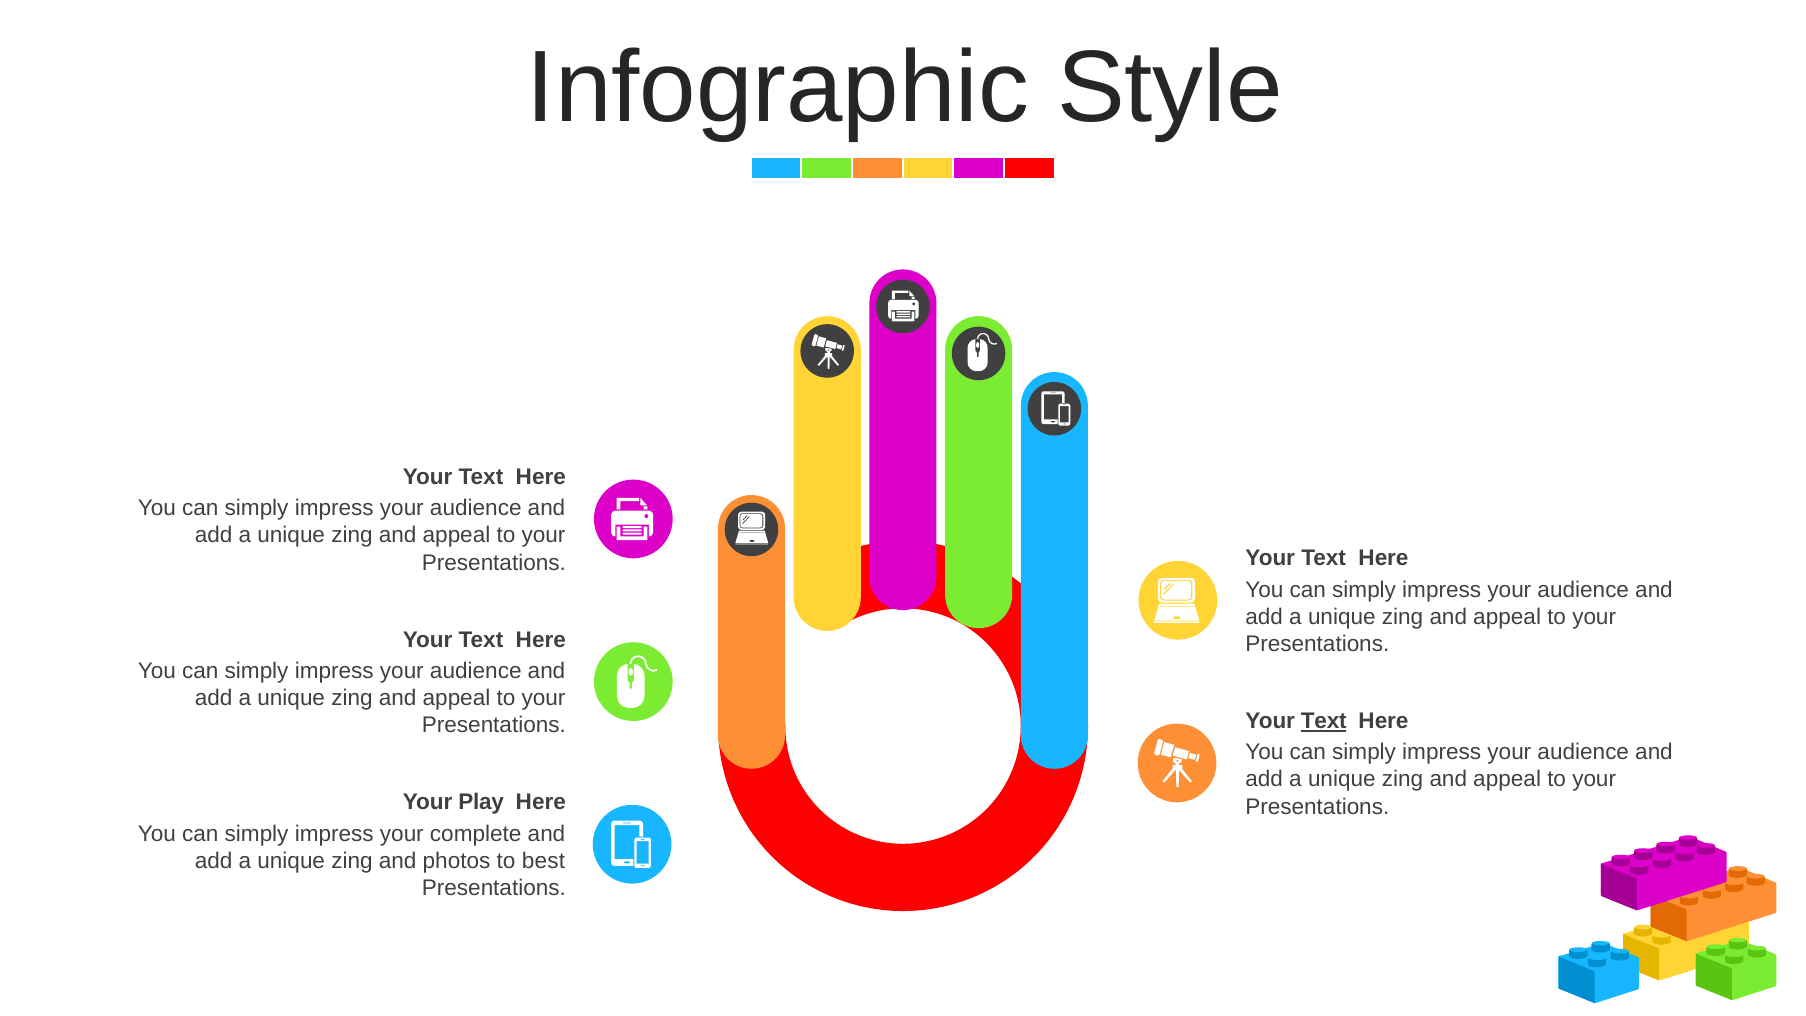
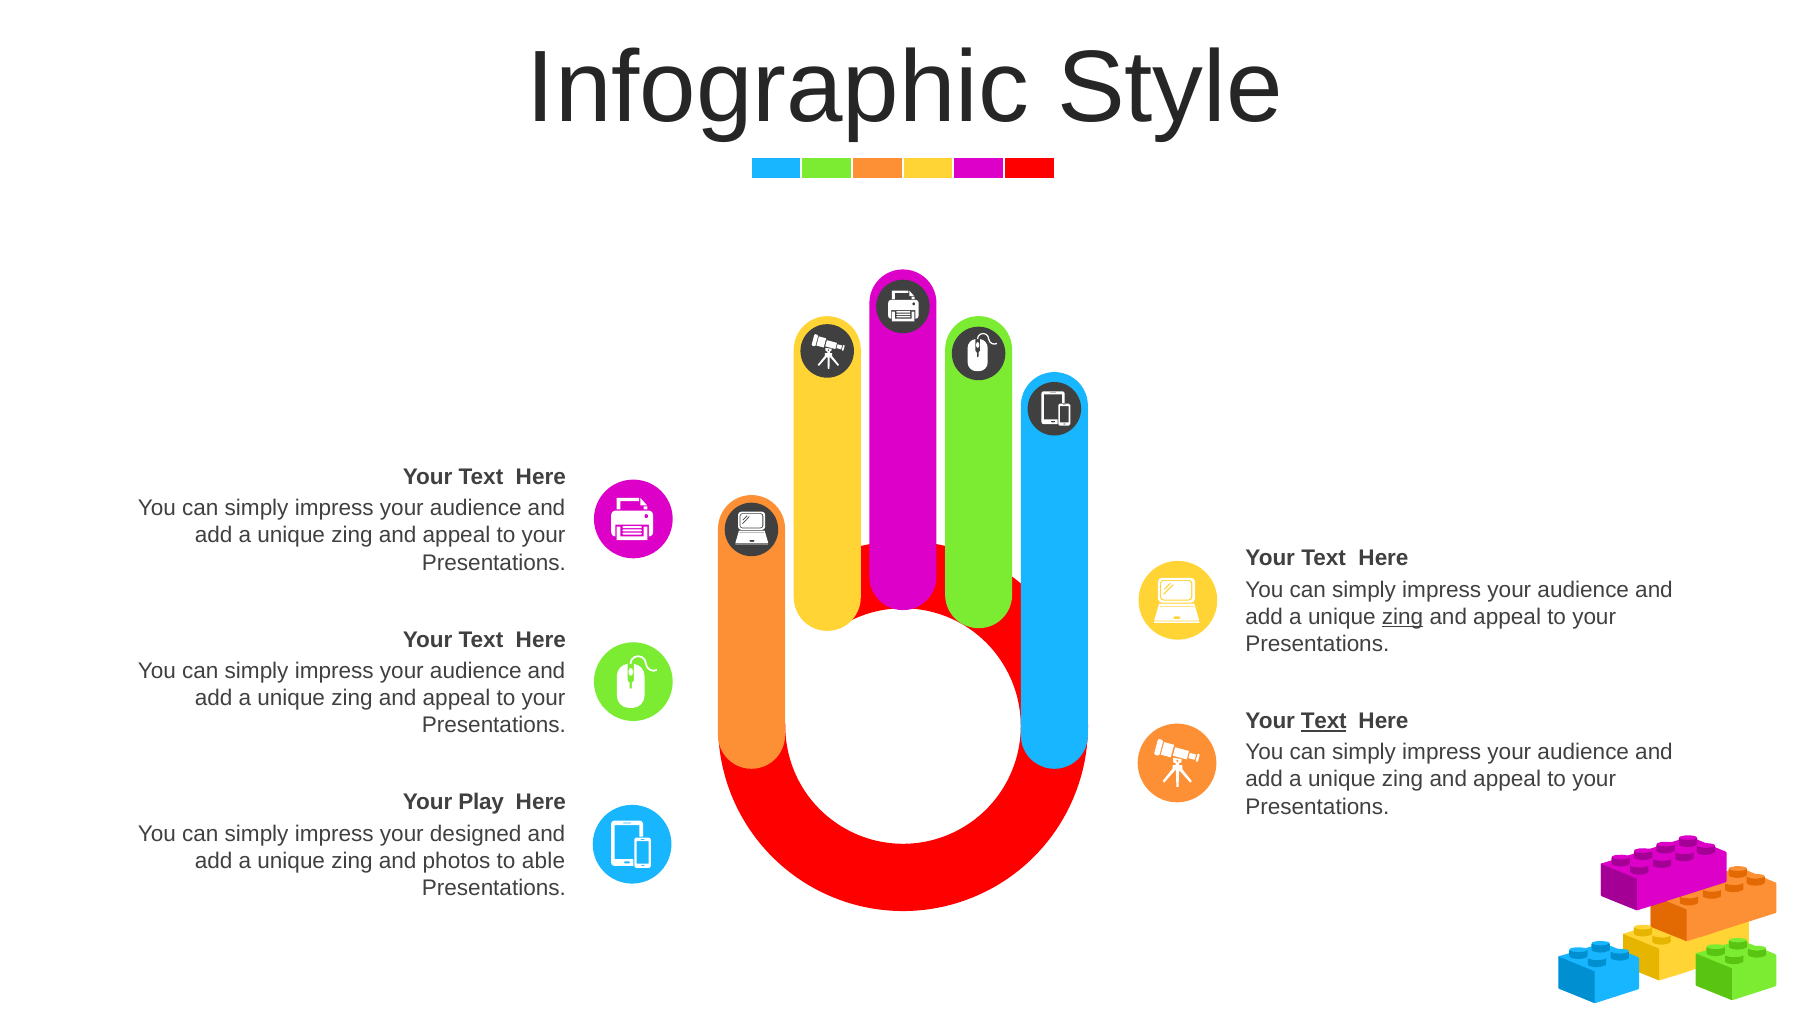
zing at (1403, 617) underline: none -> present
complete: complete -> designed
best: best -> able
